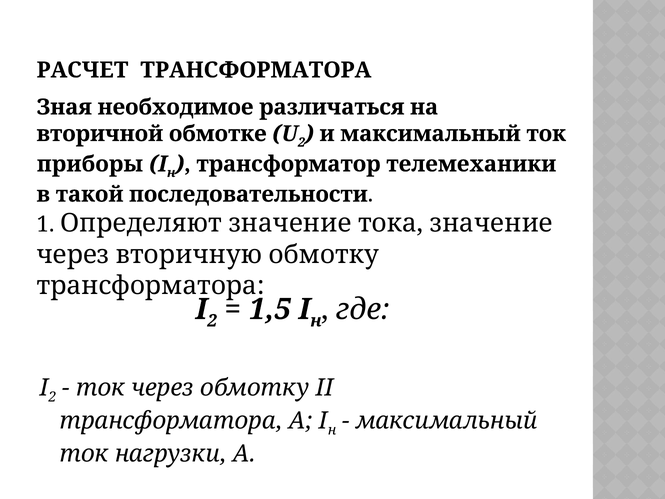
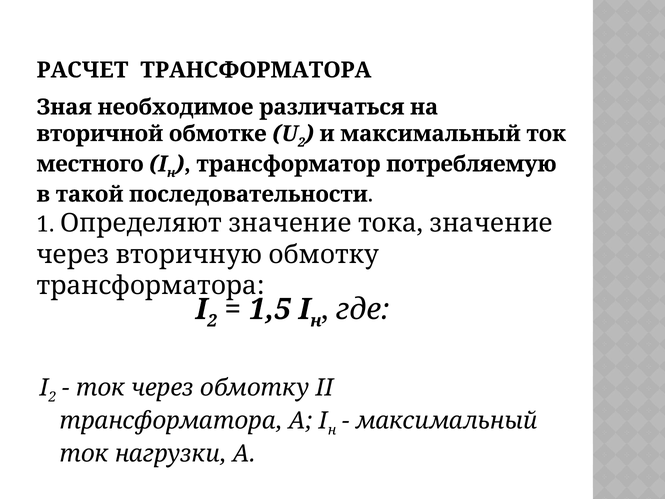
приборы: приборы -> местного
телемеханики: телемеханики -> потребляемую
